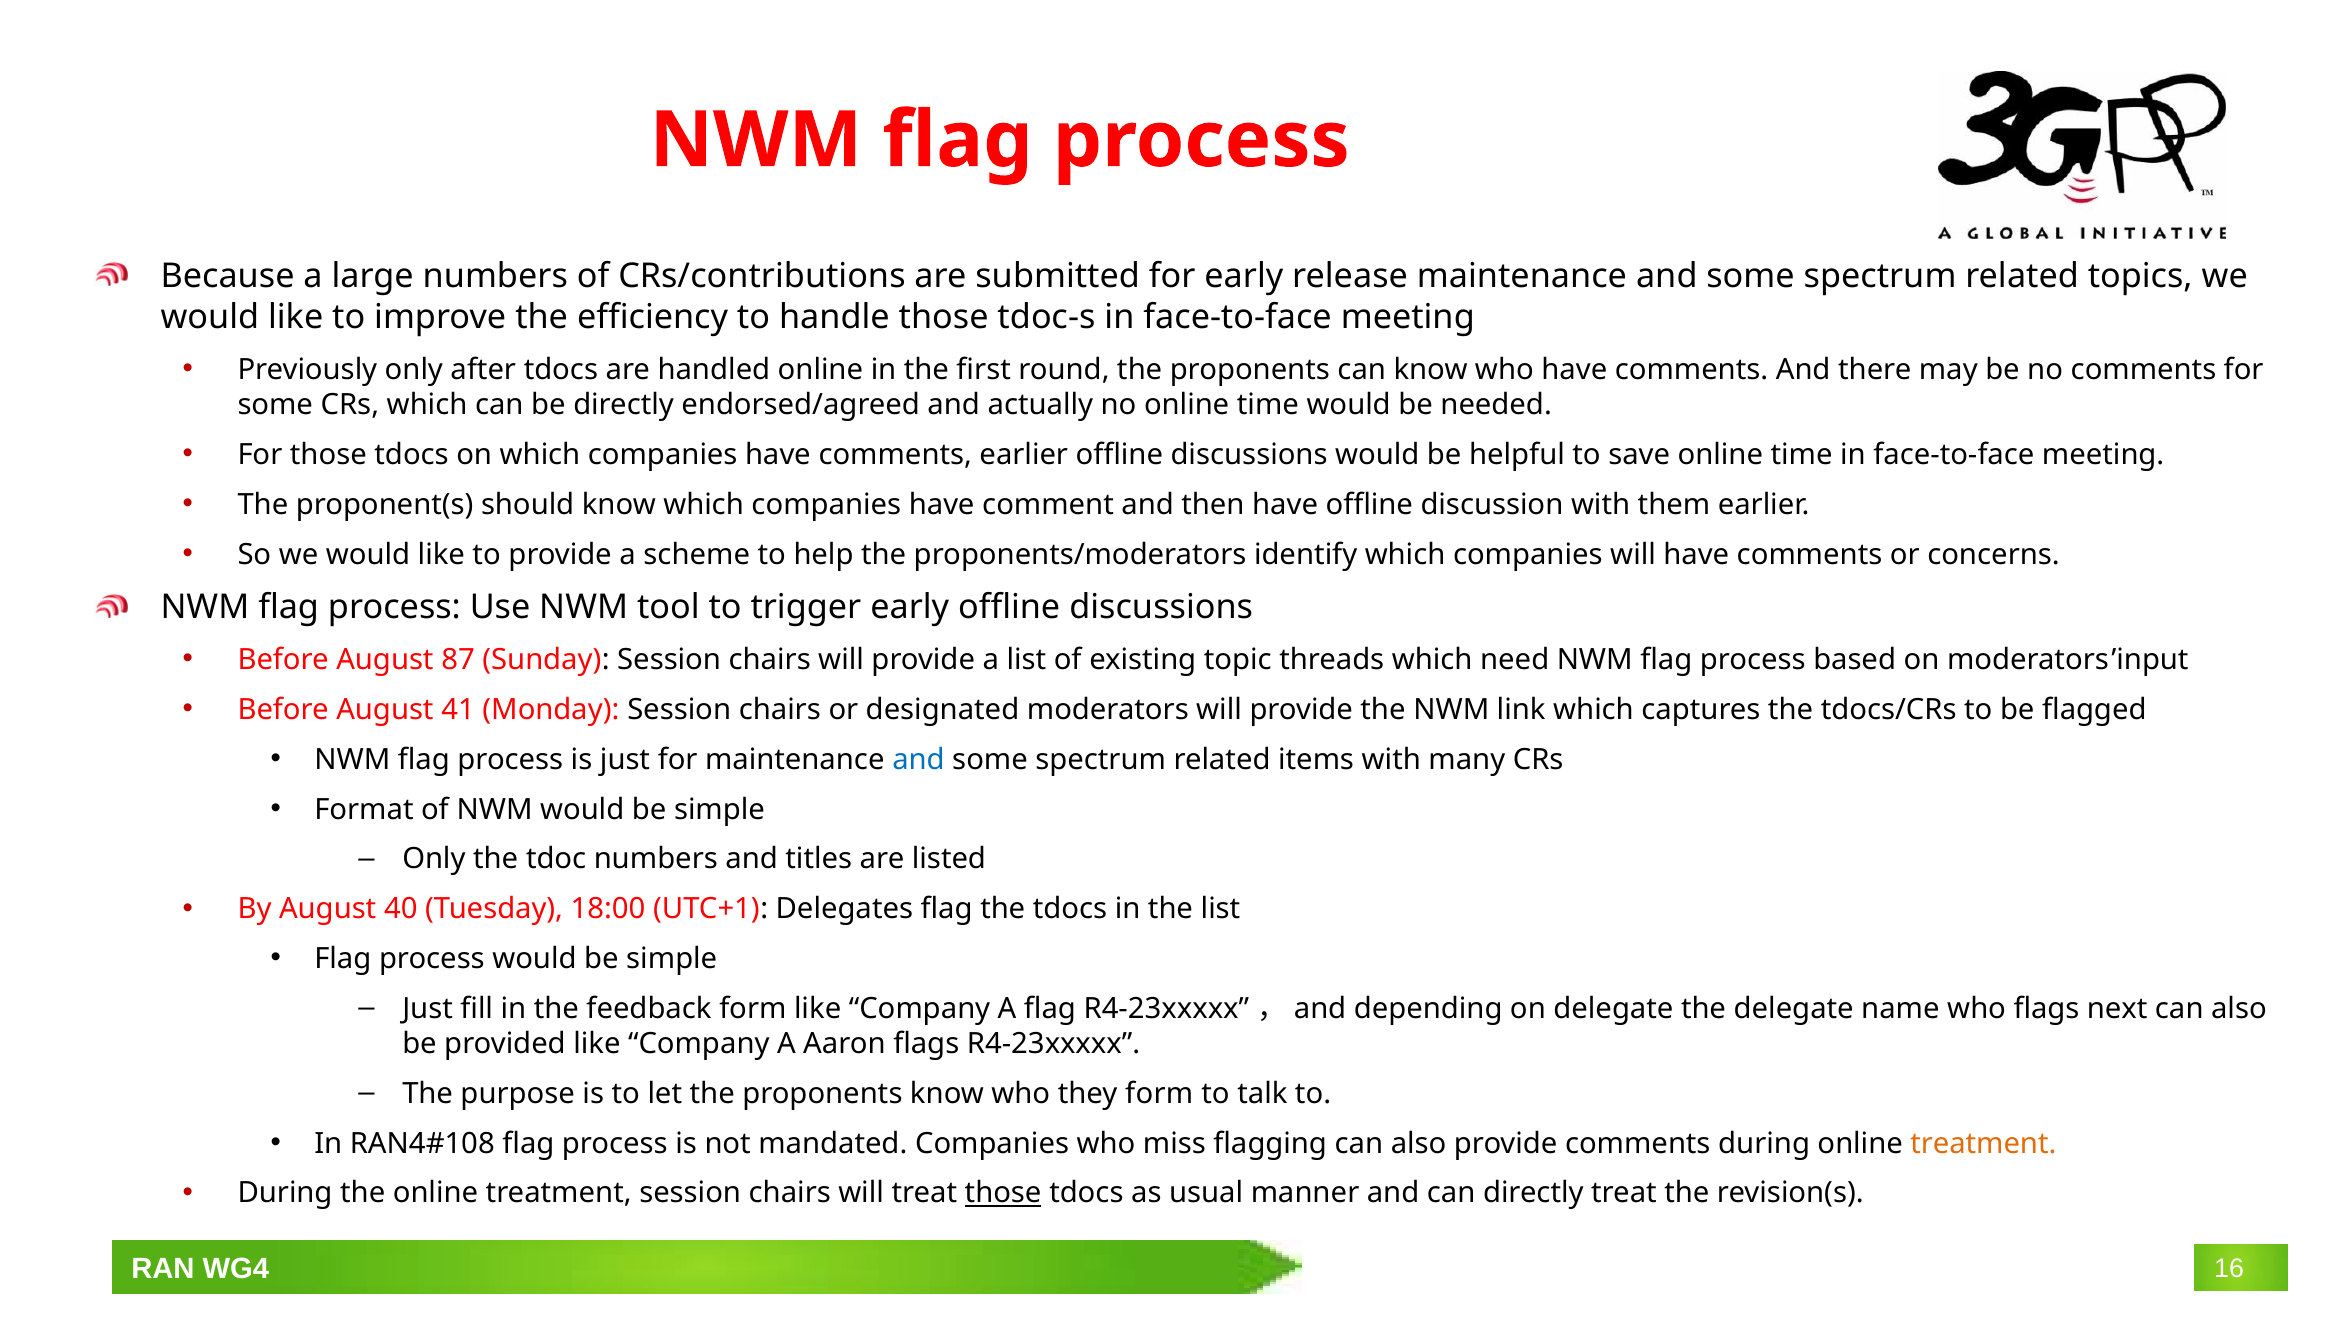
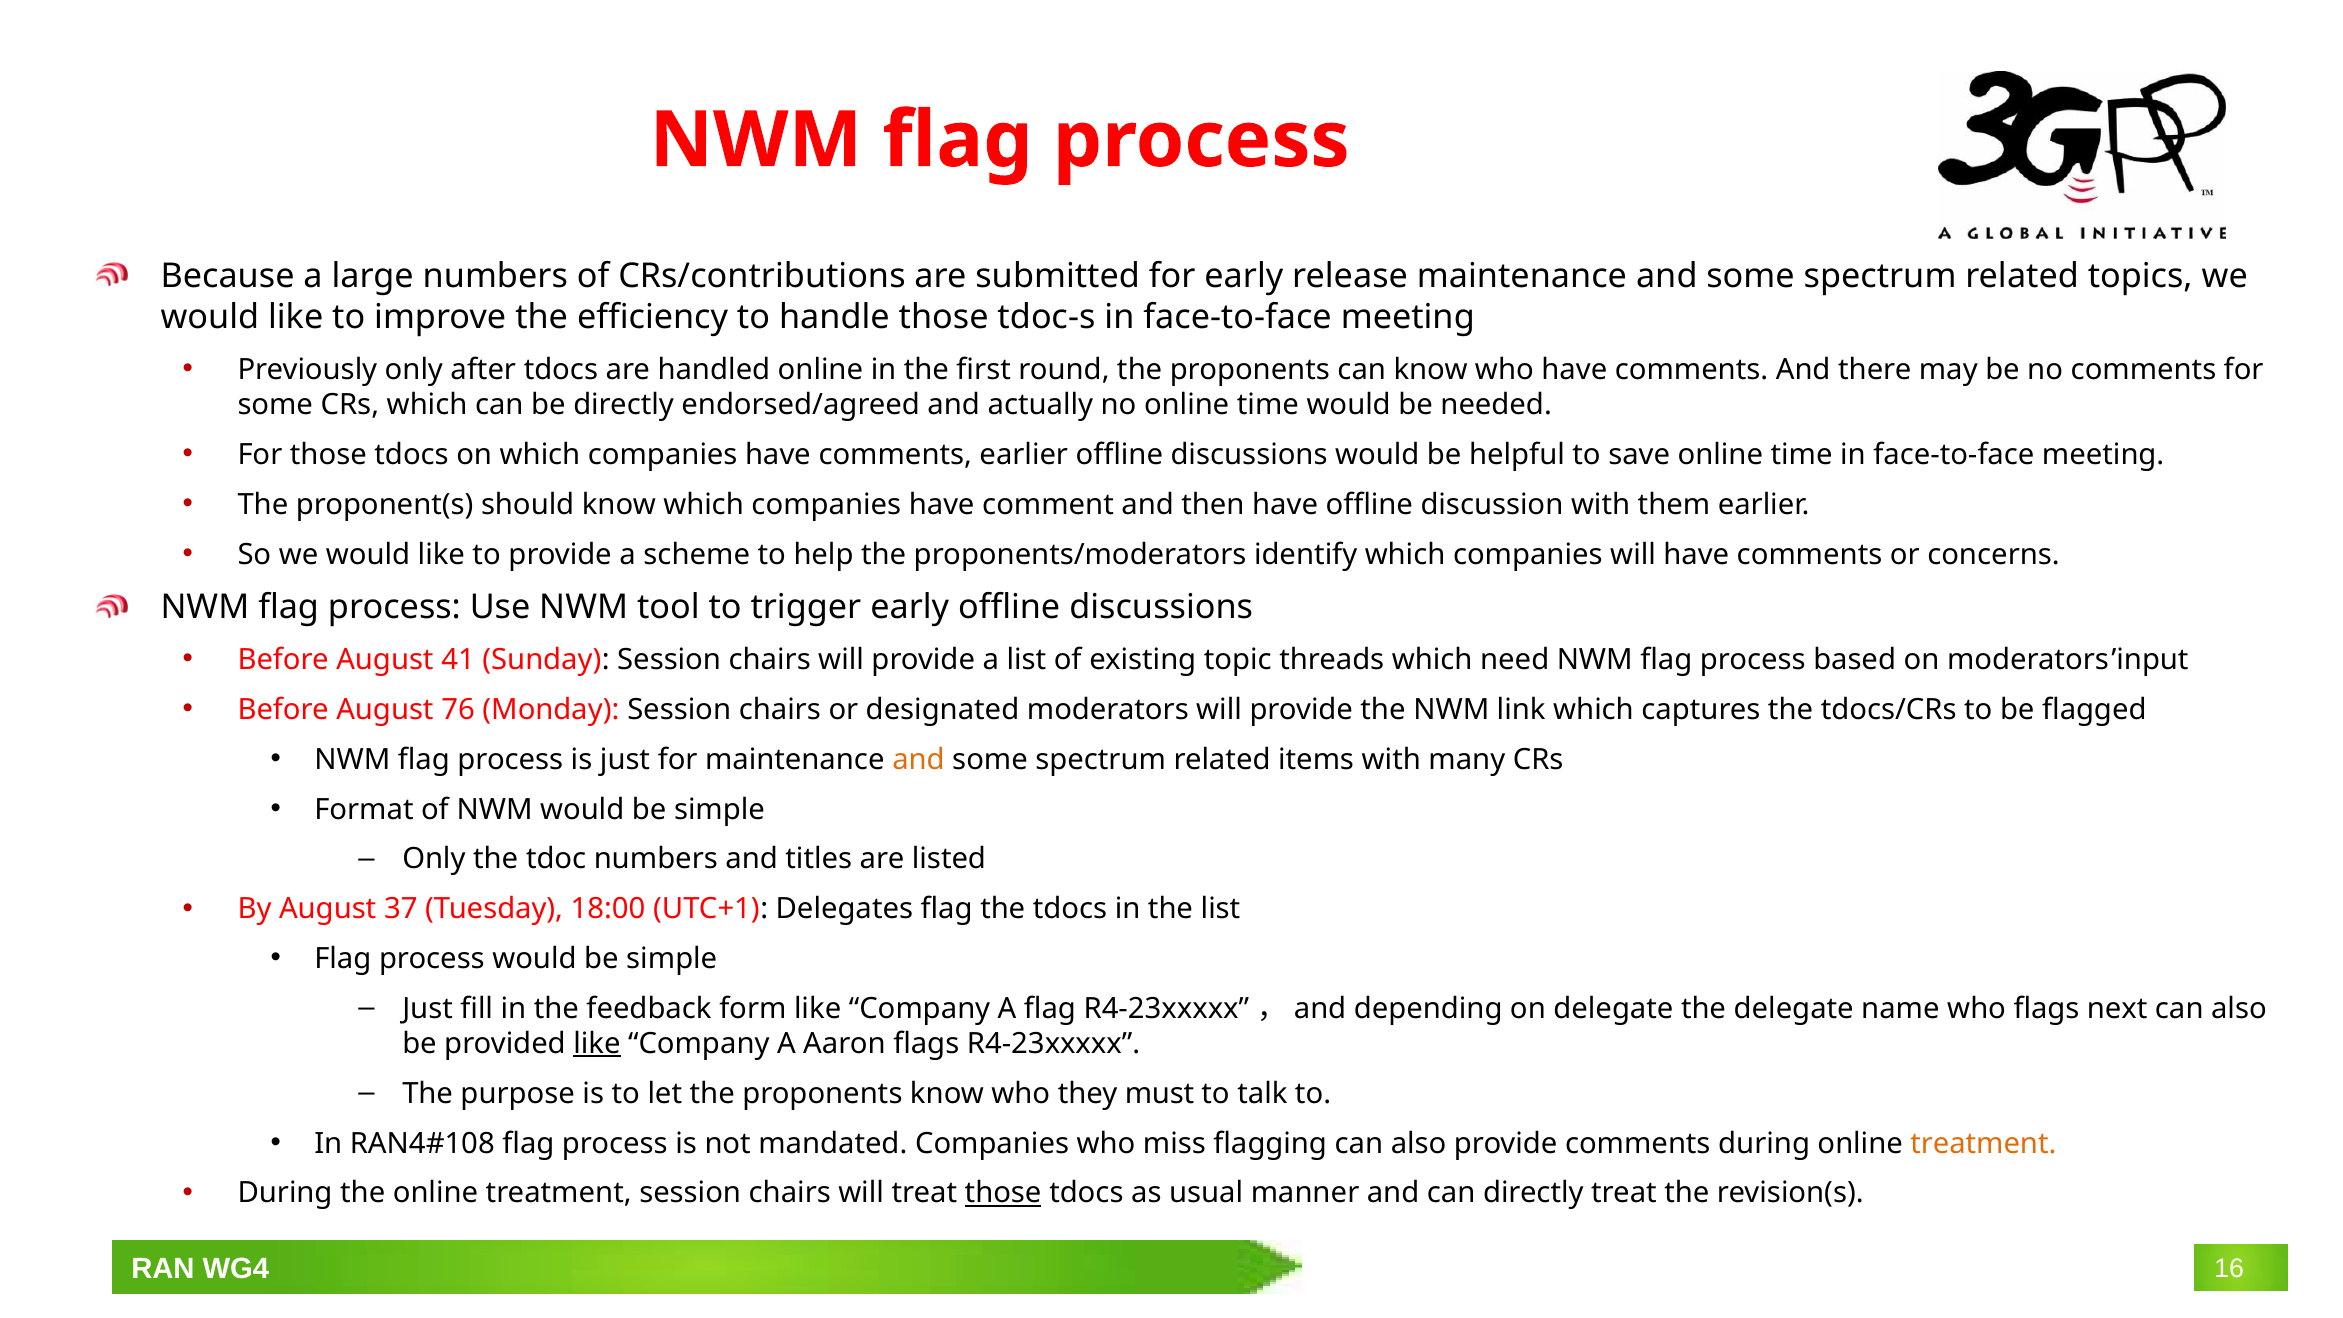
87: 87 -> 41
41: 41 -> 76
and at (918, 760) colour: blue -> orange
40: 40 -> 37
like at (597, 1044) underline: none -> present
they form: form -> must
